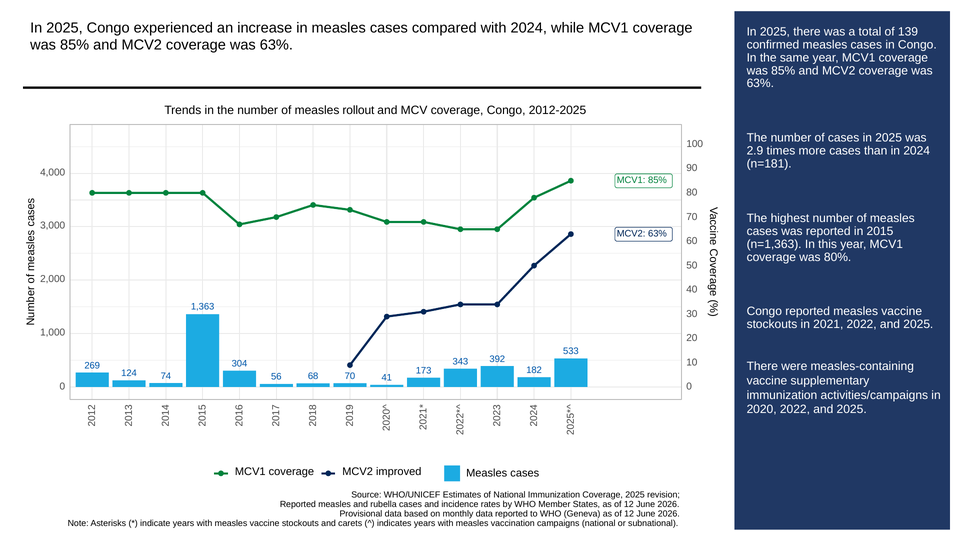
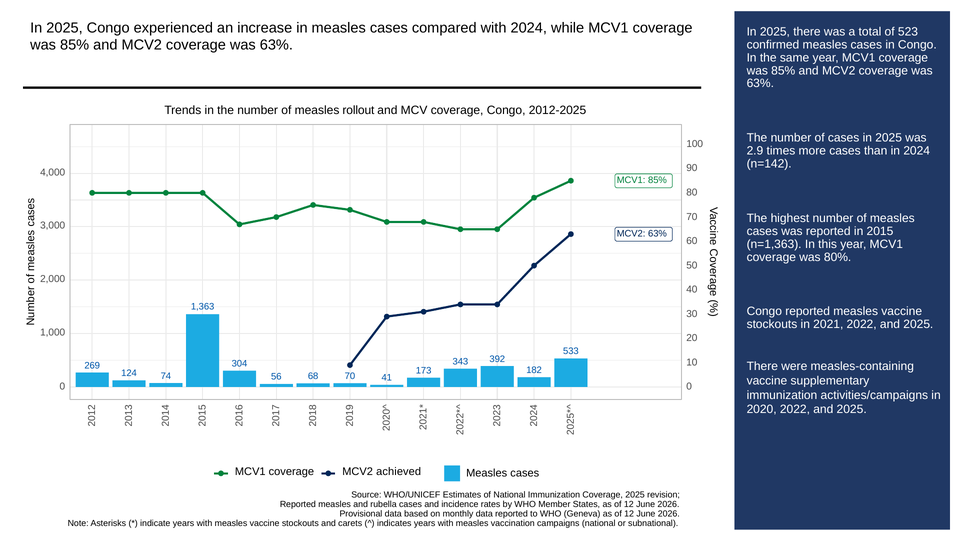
139: 139 -> 523
n=181: n=181 -> n=142
improved: improved -> achieved
